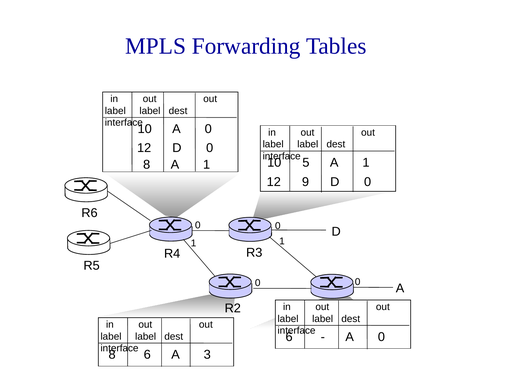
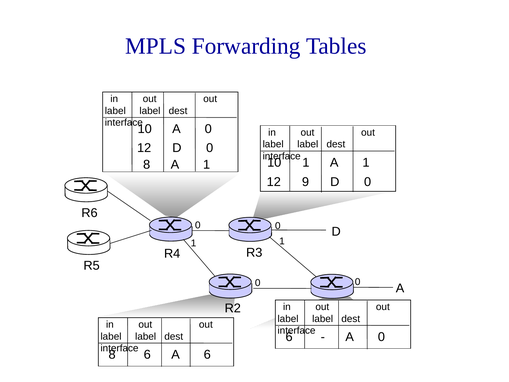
5 at (306, 162): 5 -> 1
A 3: 3 -> 6
